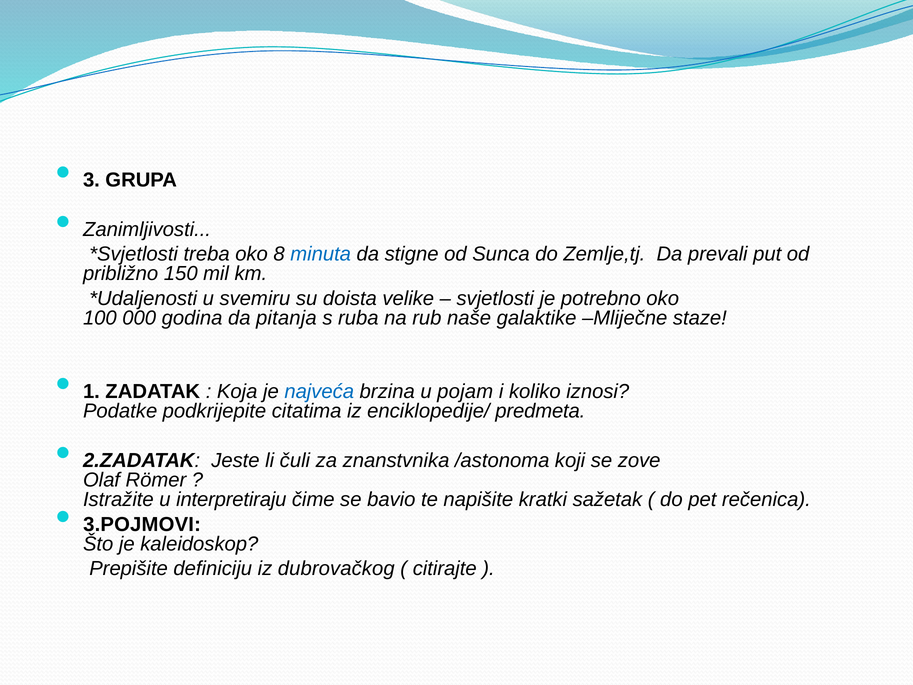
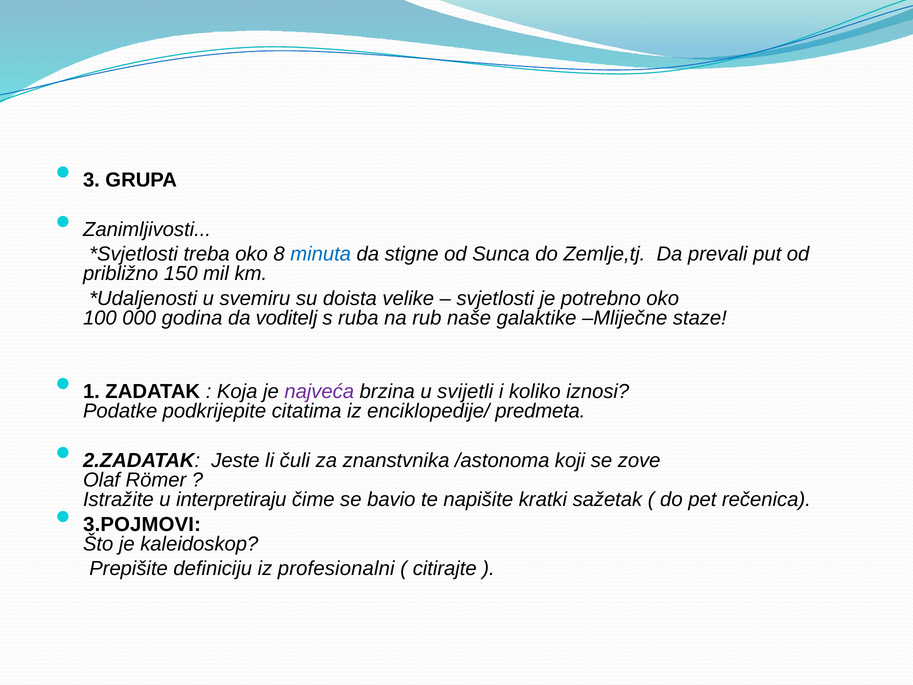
pitanja: pitanja -> voditelj
najveća colour: blue -> purple
pojam: pojam -> svijetli
dubrovačkog: dubrovačkog -> profesionalni
